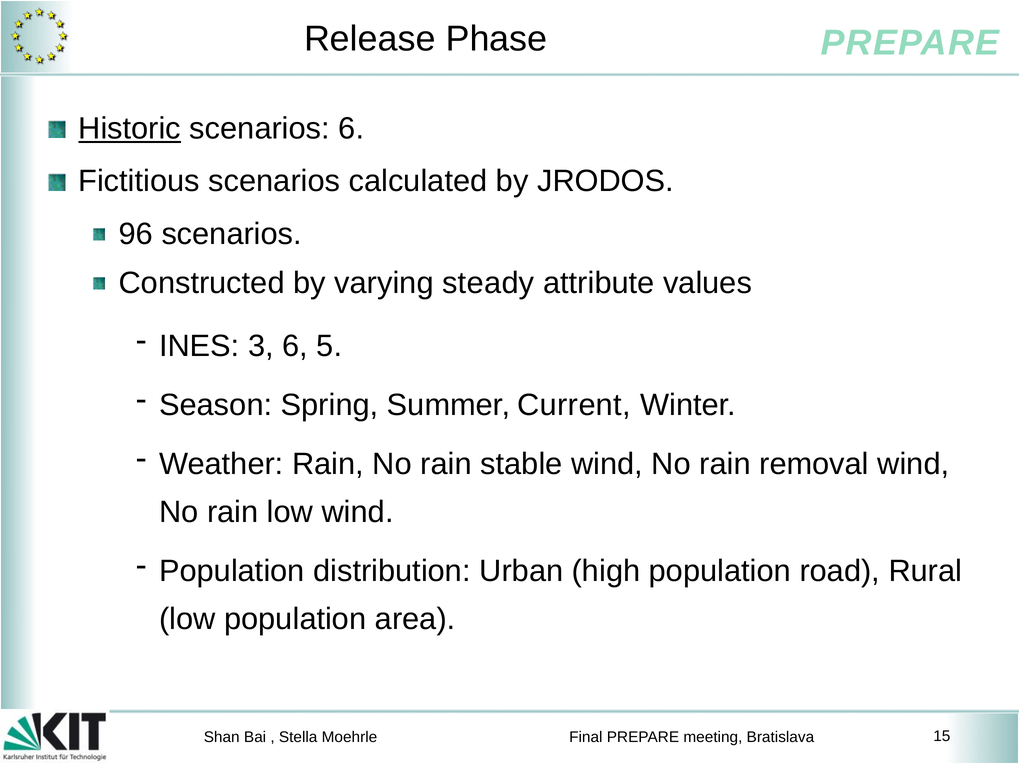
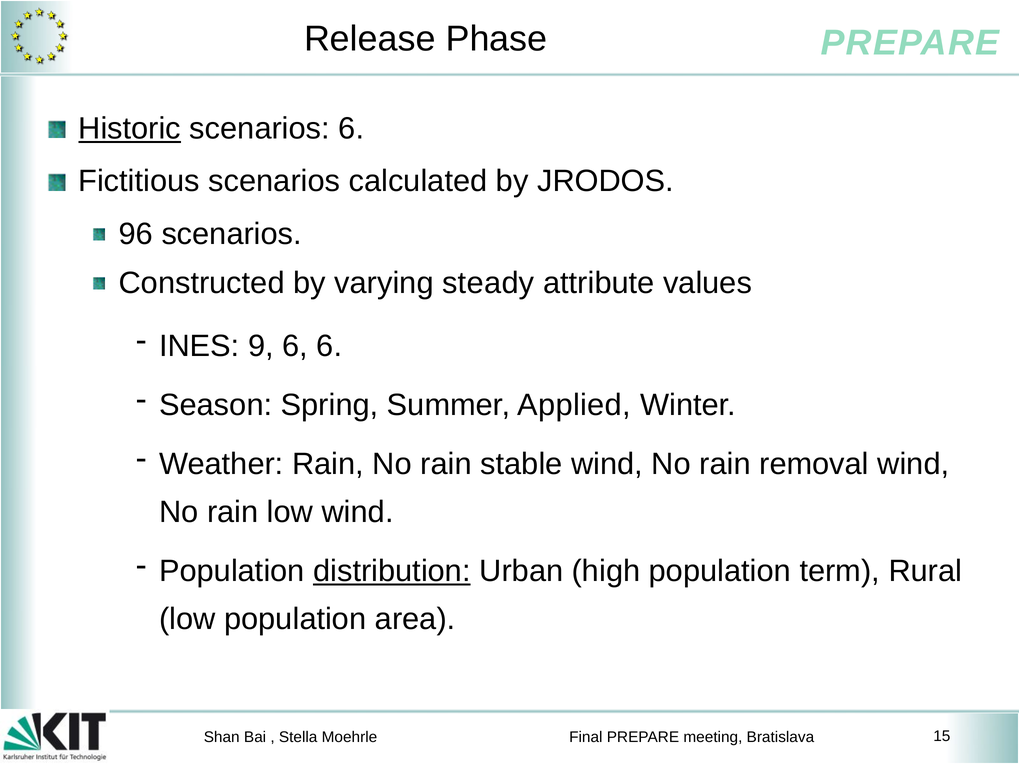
3: 3 -> 9
6 5: 5 -> 6
Current: Current -> Applied
distribution underline: none -> present
road: road -> term
